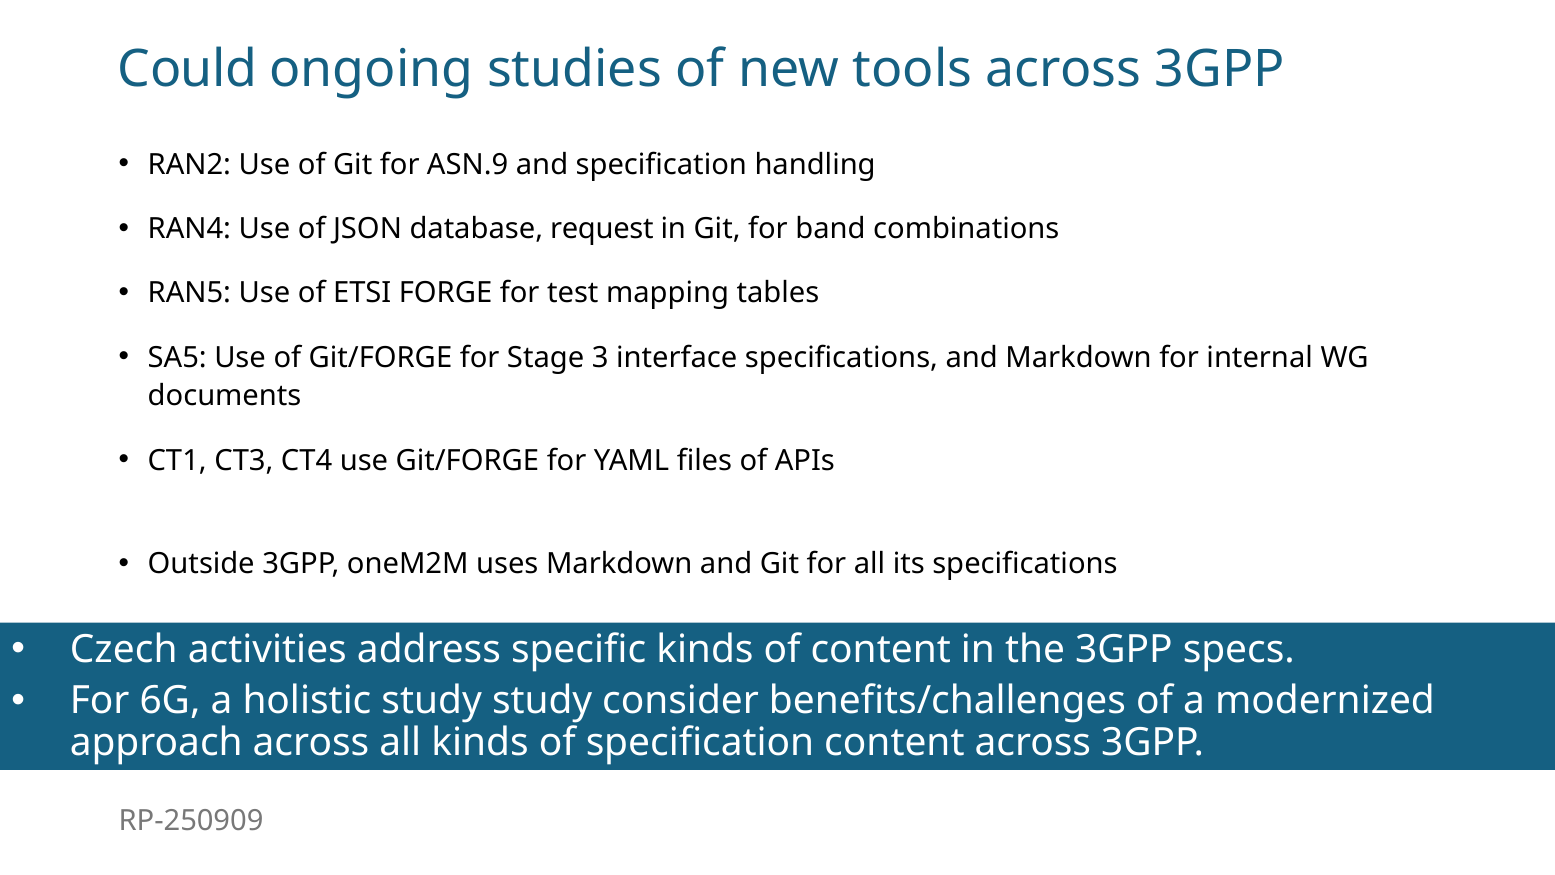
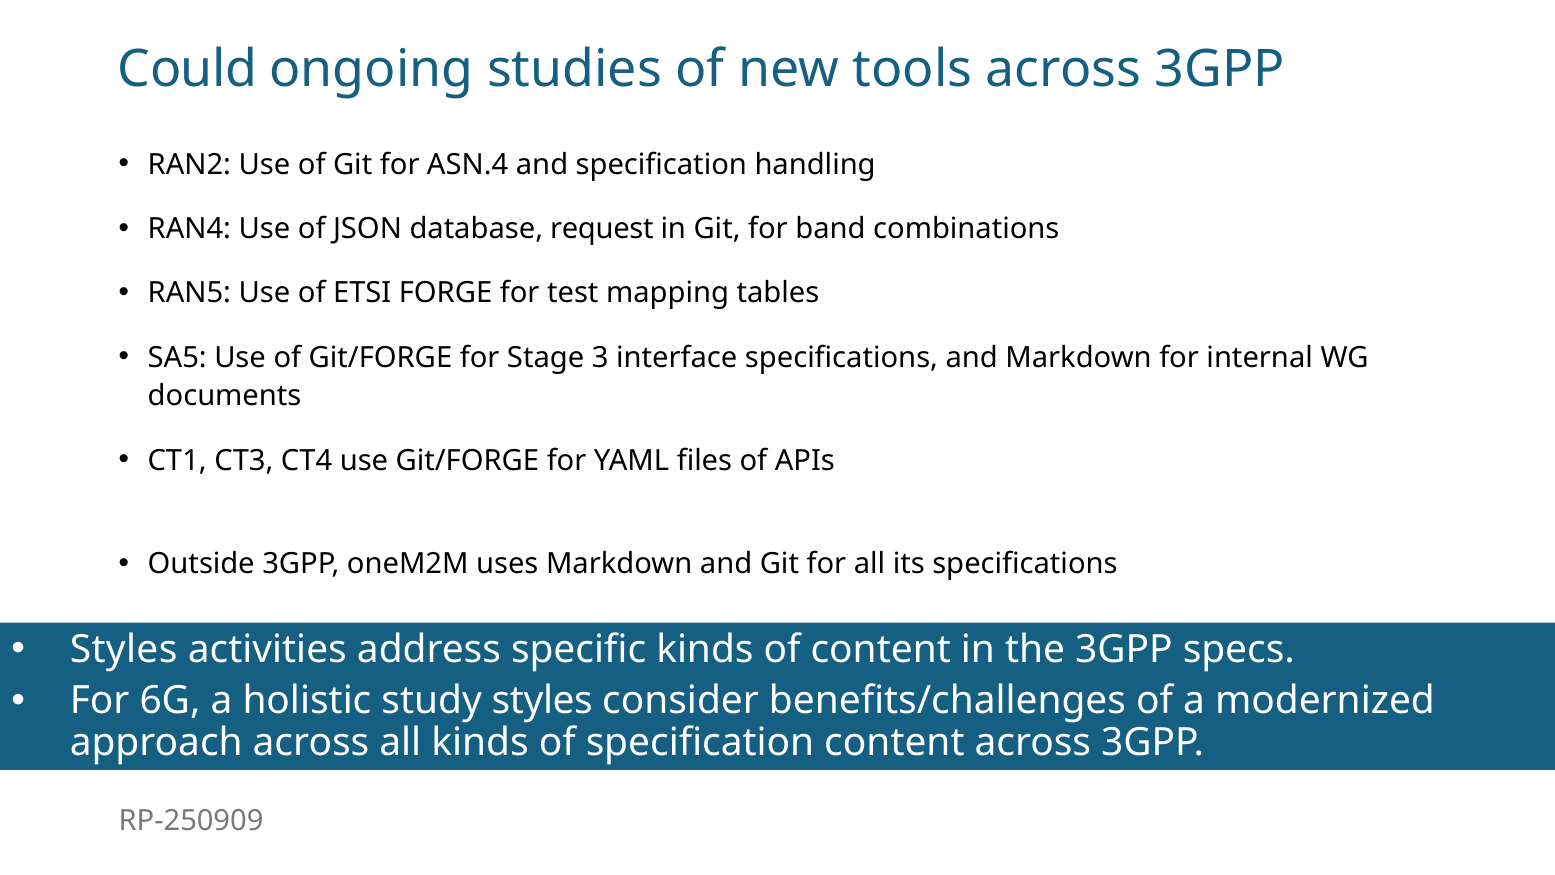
ASN.9: ASN.9 -> ASN.4
Czech at (124, 649): Czech -> Styles
study study: study -> styles
